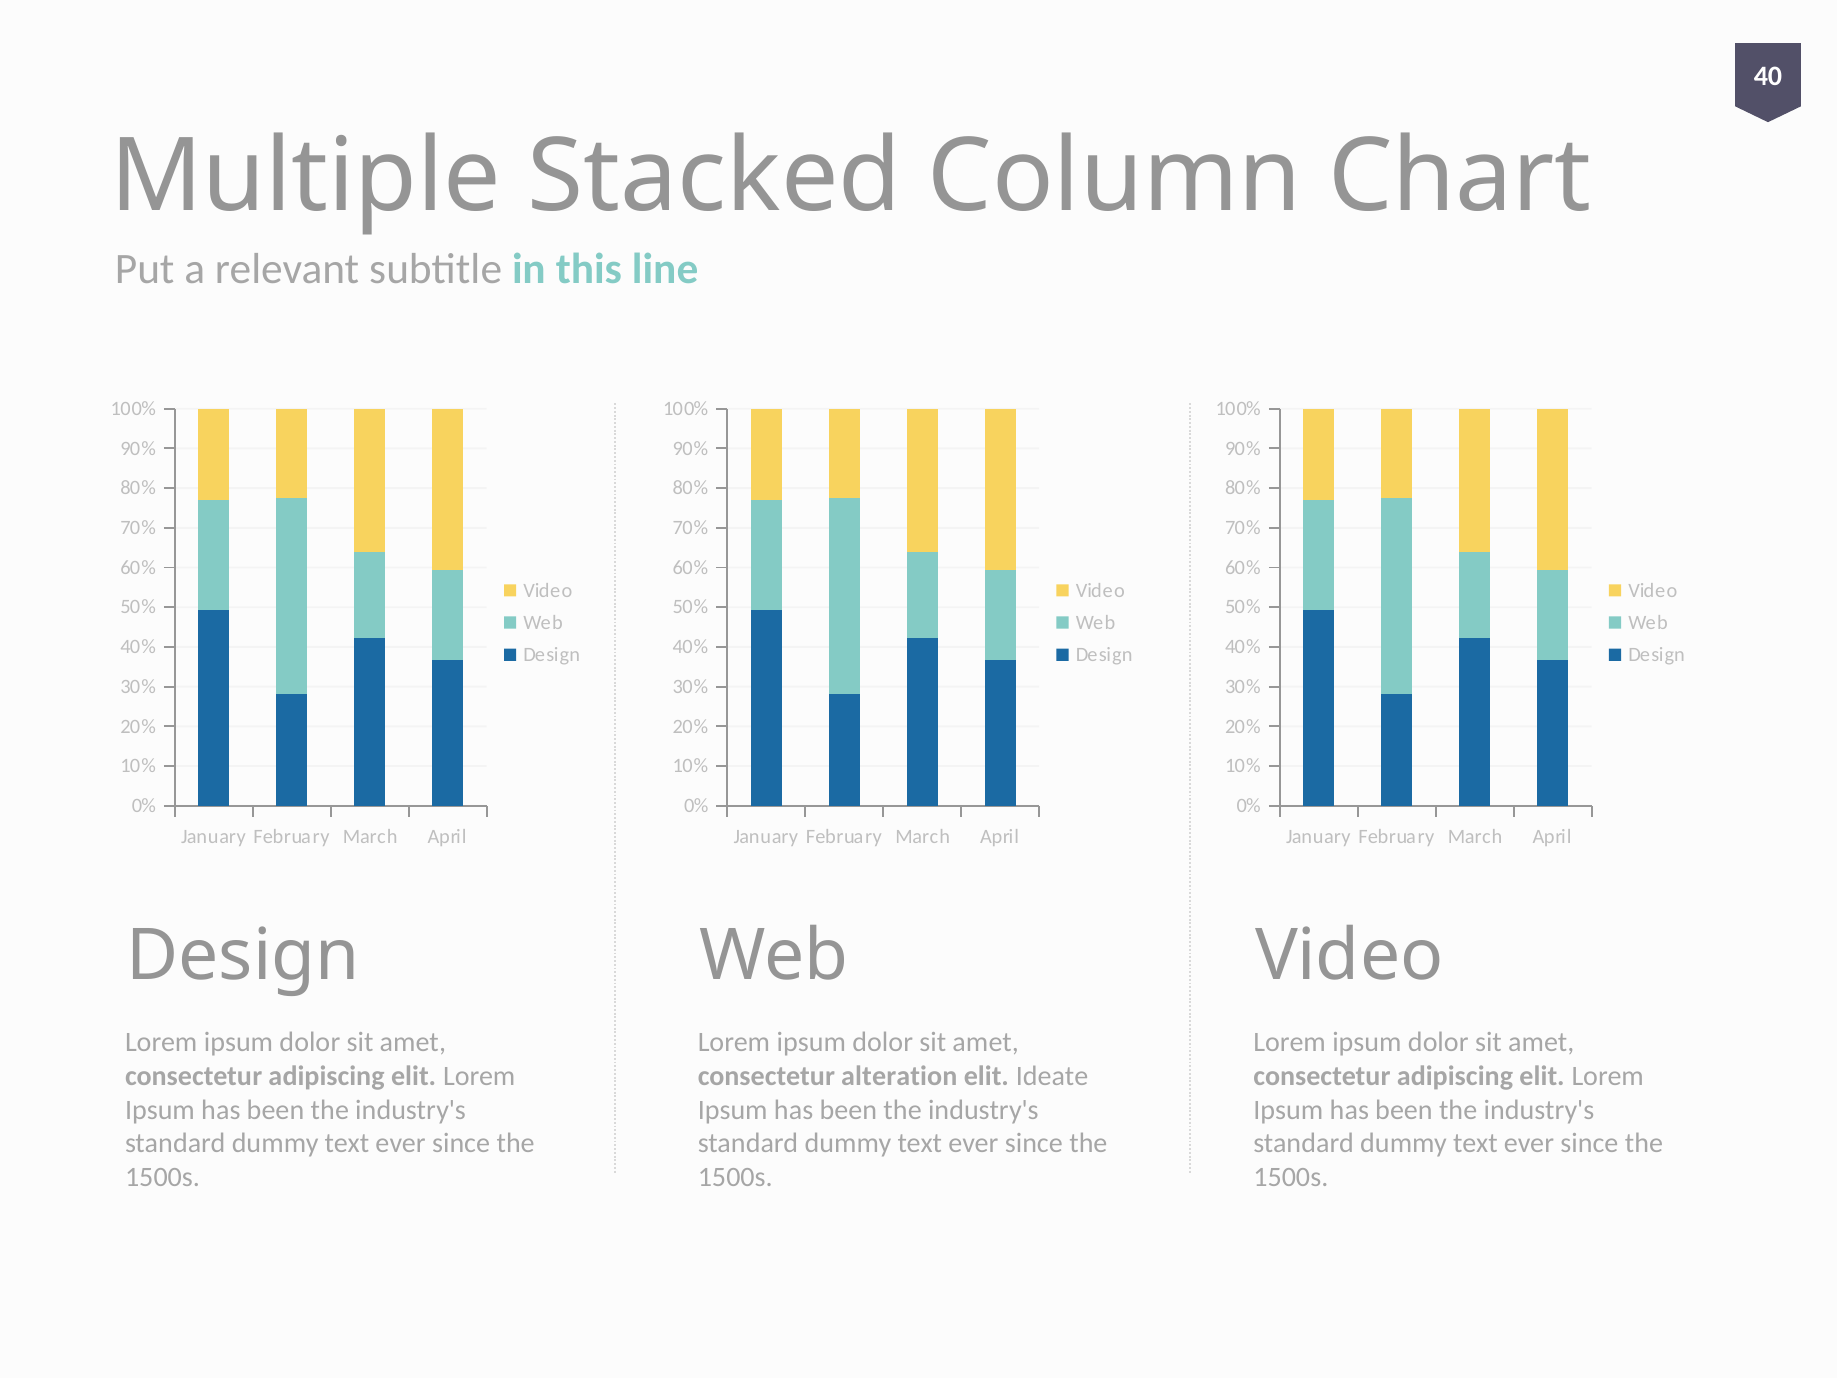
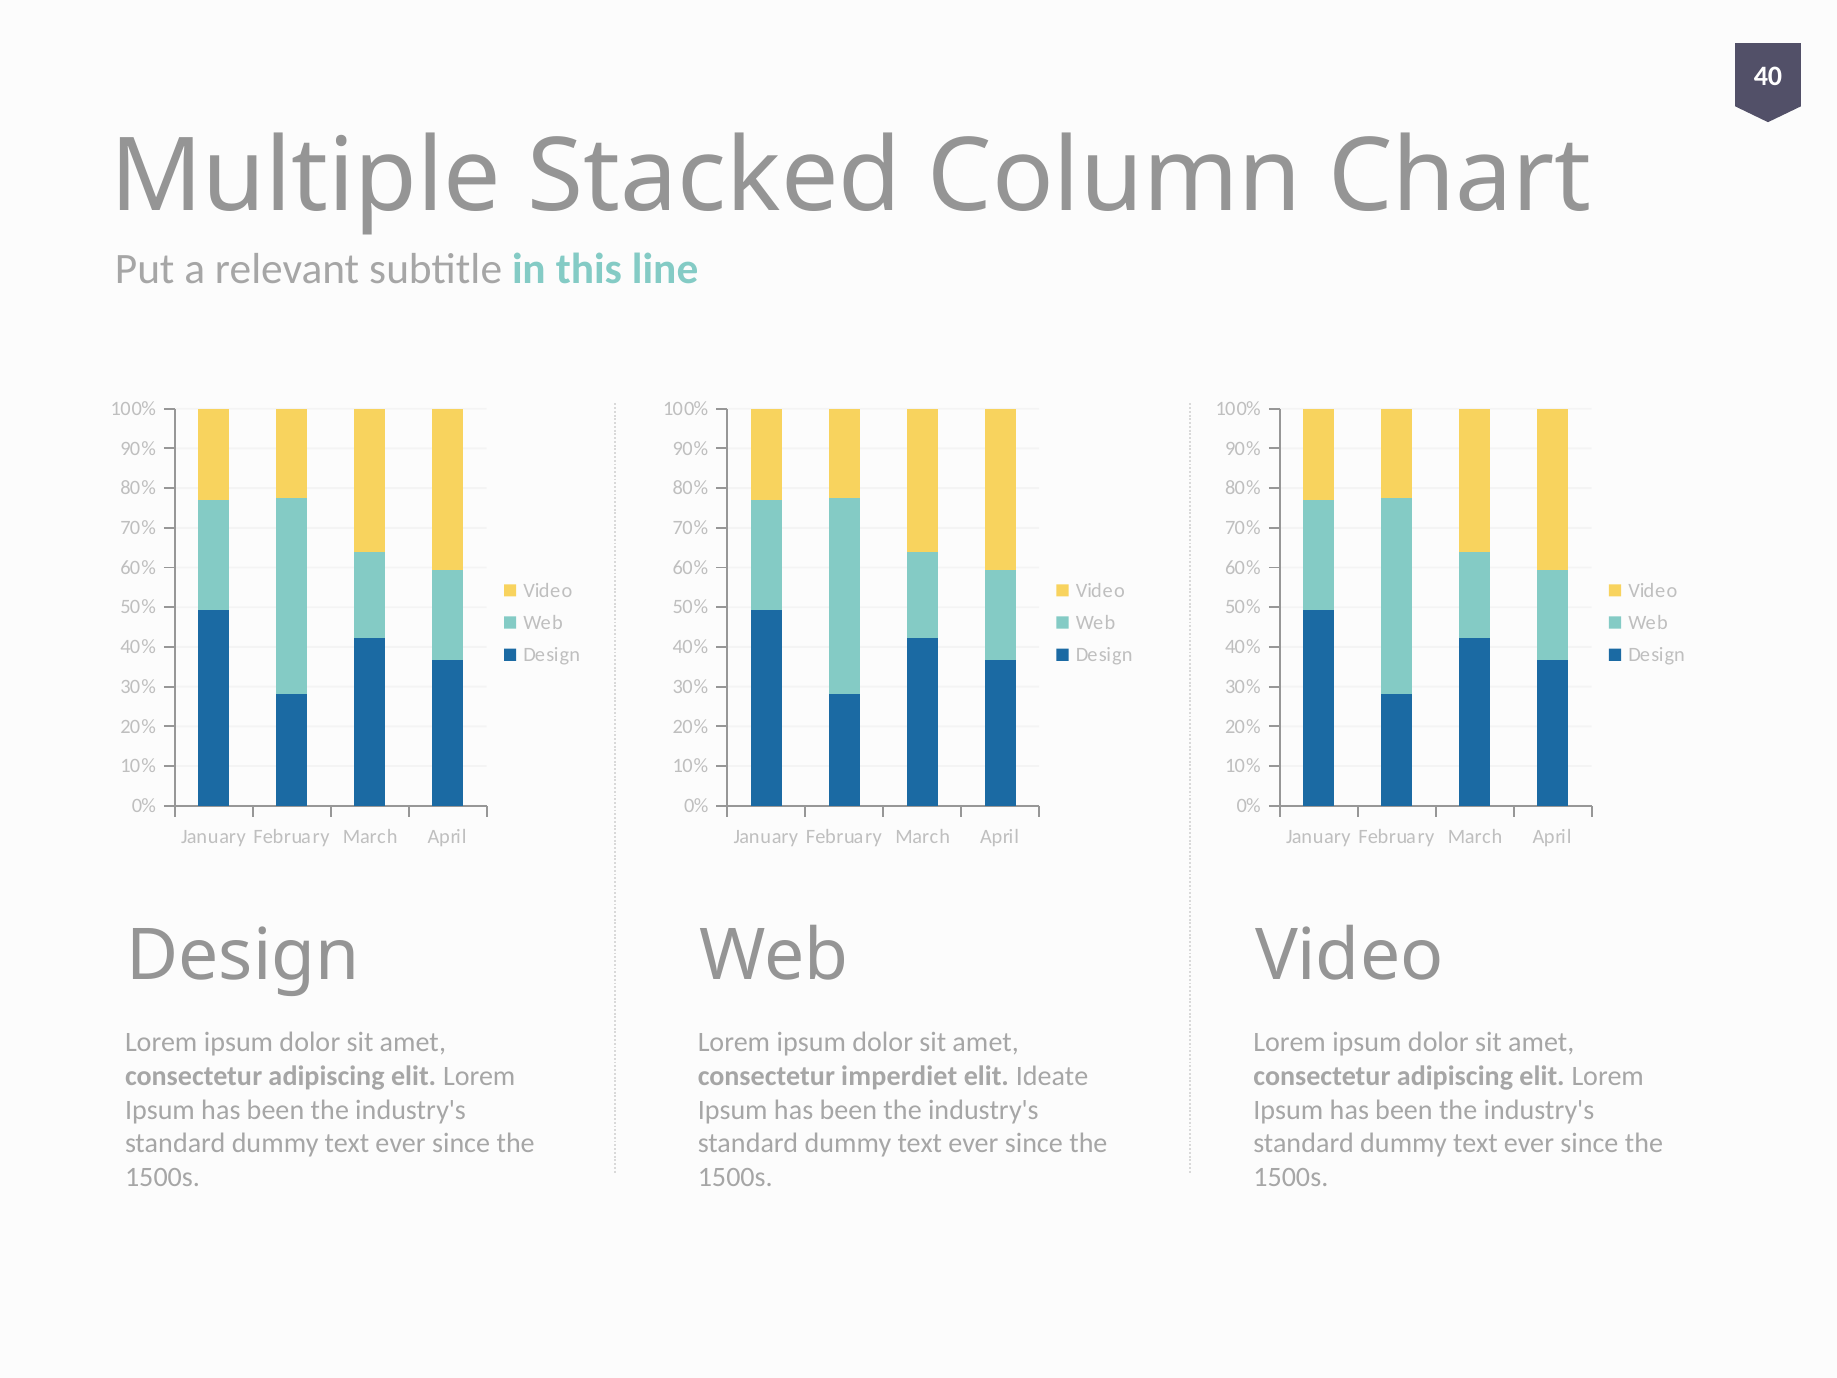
alteration: alteration -> imperdiet
